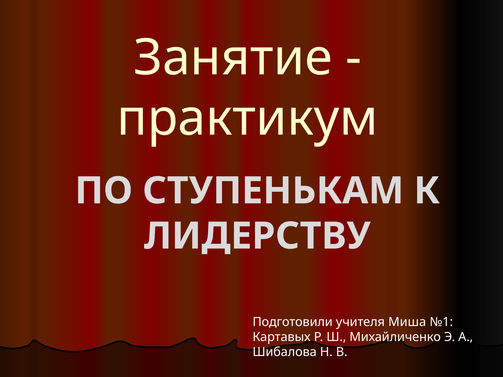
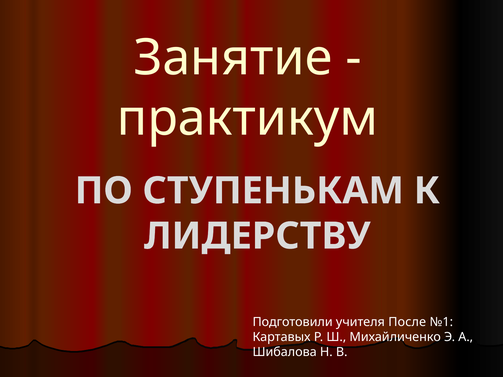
Миша: Миша -> После
